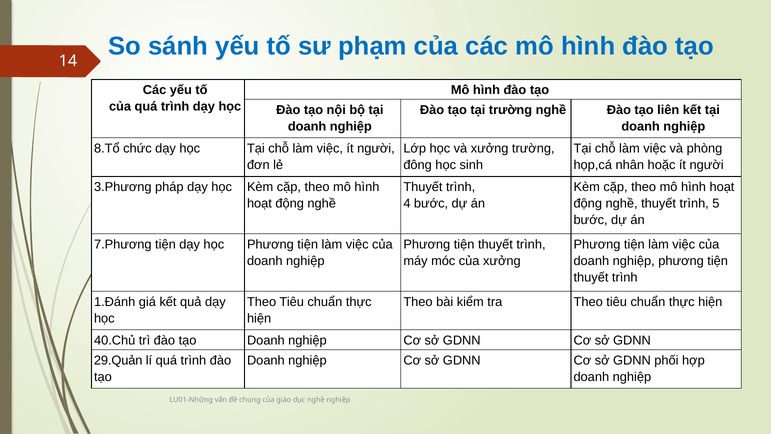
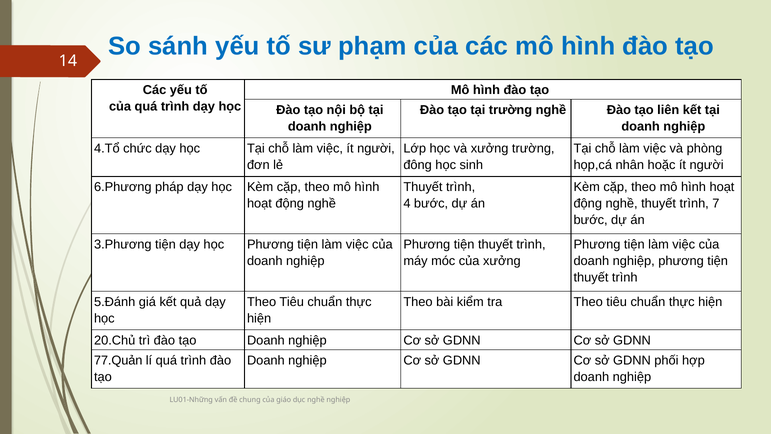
8.Tổ: 8.Tổ -> 4.Tổ
3.Phương: 3.Phương -> 6.Phương
5: 5 -> 7
7.Phương: 7.Phương -> 3.Phương
1.Đánh: 1.Đánh -> 5.Đánh
40.Chủ: 40.Chủ -> 20.Chủ
29.Quản: 29.Quản -> 77.Quản
